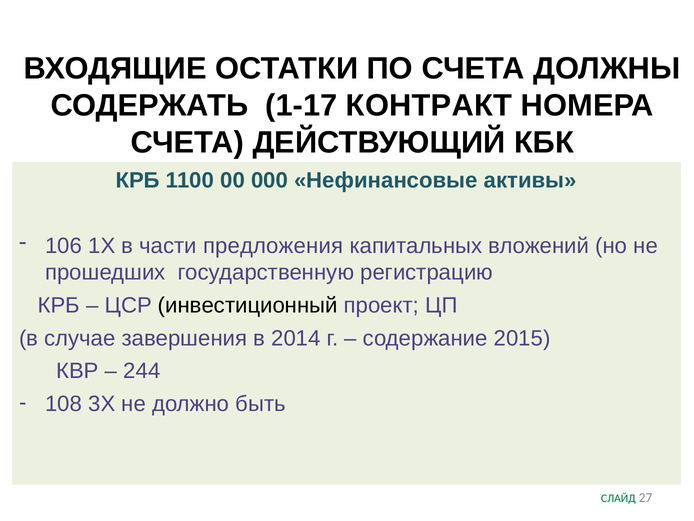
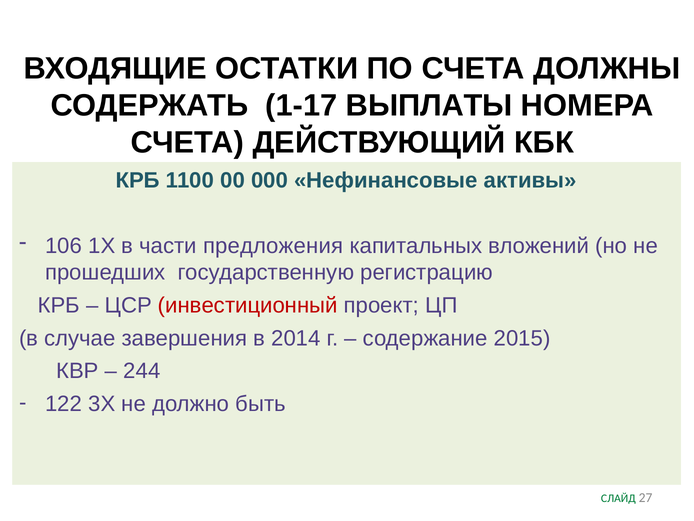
КОНТРАКТ: КОНТРАКТ -> ВЫПЛАТЫ
инвестиционный colour: black -> red
108: 108 -> 122
